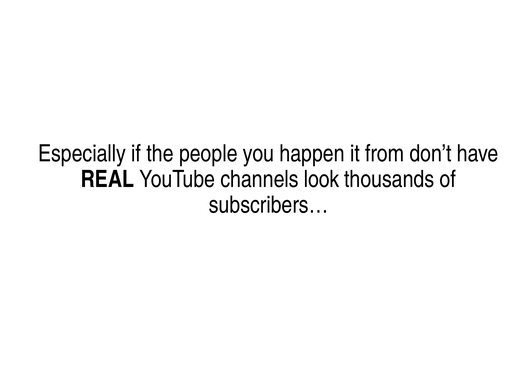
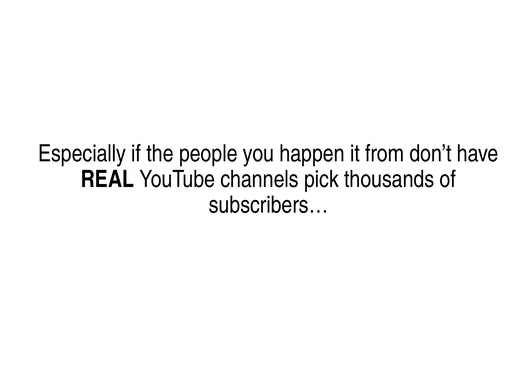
look: look -> pick
